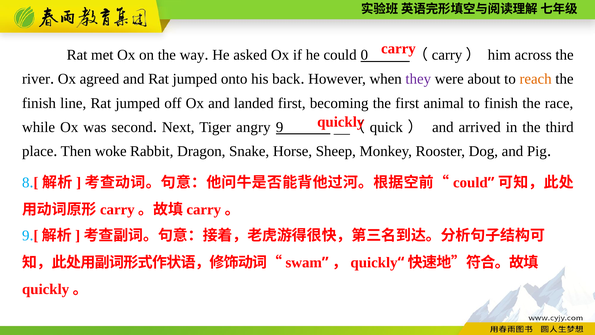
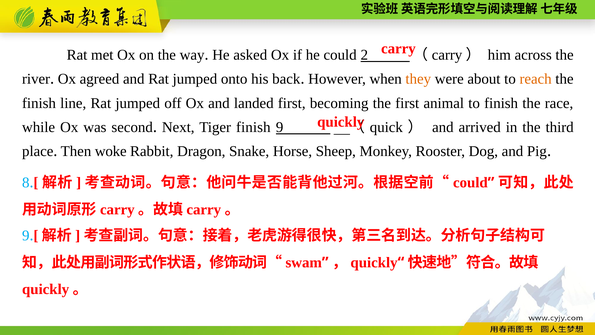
0: 0 -> 2
they colour: purple -> orange
Tiger angry: angry -> finish
